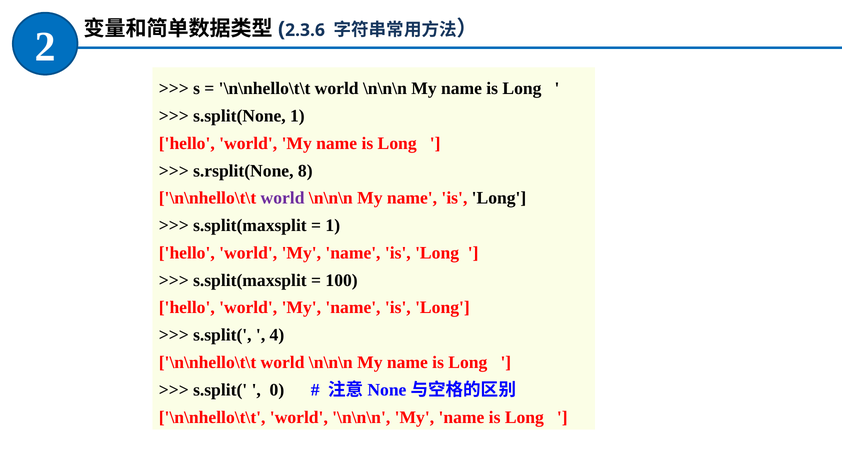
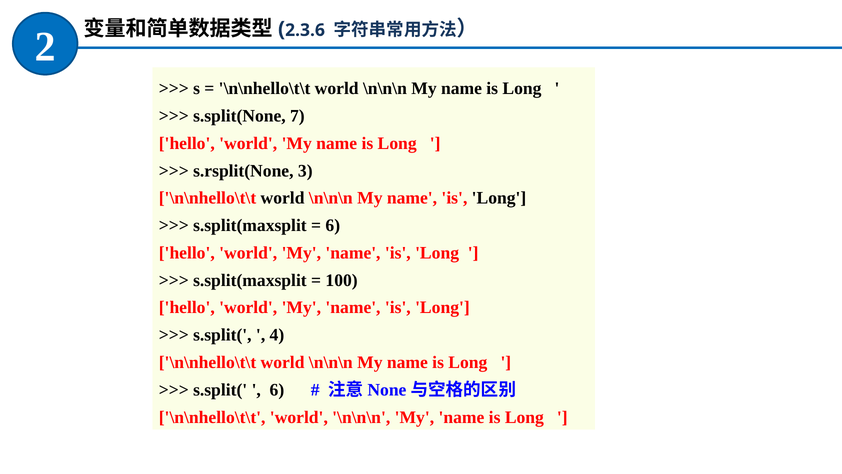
s.split(None 1: 1 -> 7
8: 8 -> 3
world at (283, 198) colour: purple -> black
1 at (333, 225): 1 -> 6
0 at (277, 389): 0 -> 6
